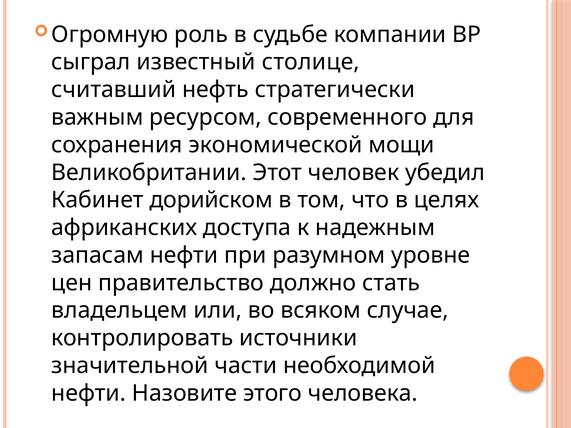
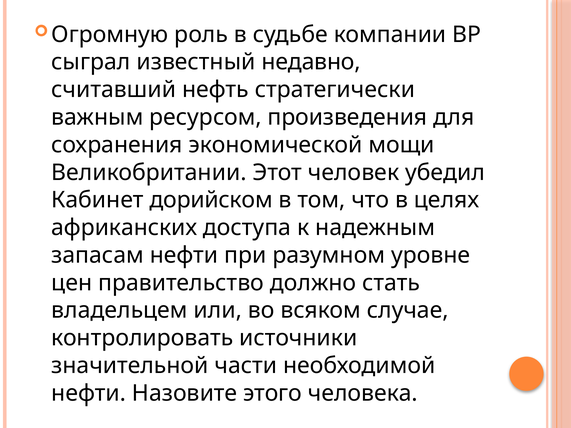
столице: столице -> недавно
современного: современного -> произведения
